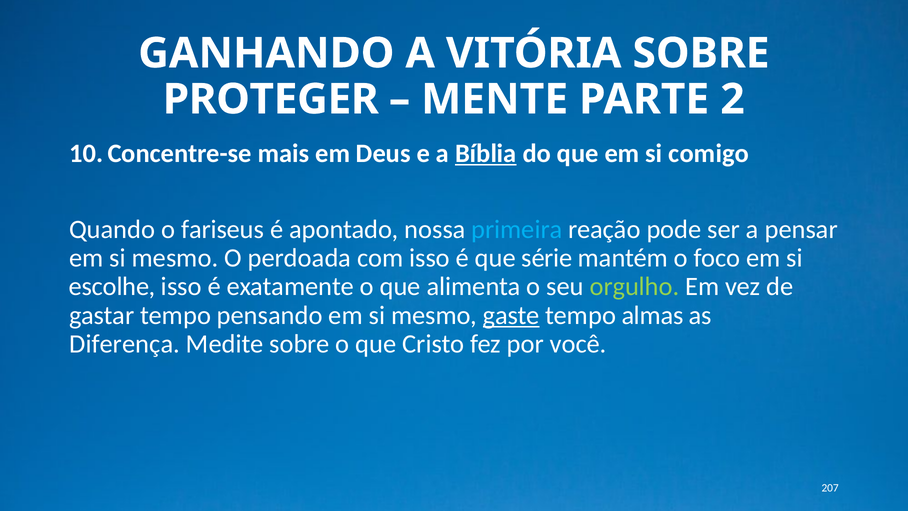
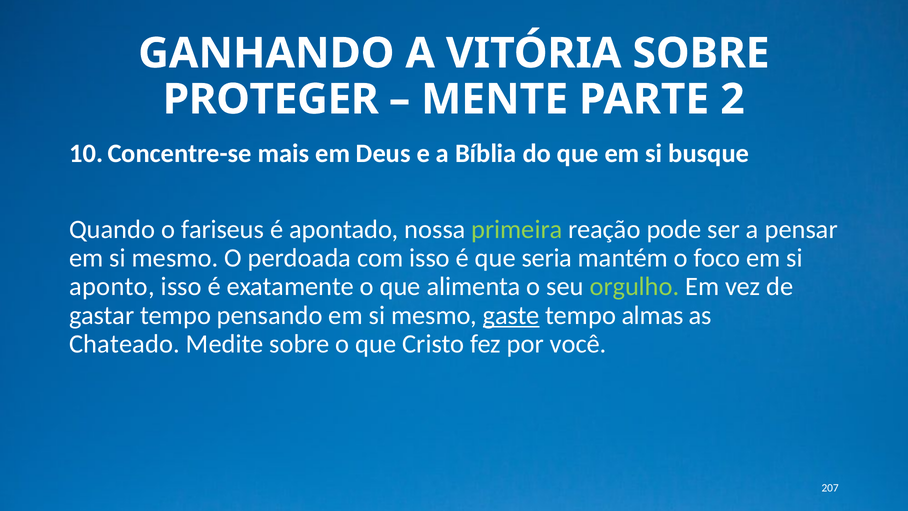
Bíblia underline: present -> none
comigo: comigo -> busque
primeira colour: light blue -> light green
série: série -> seria
escolhe: escolhe -> aponto
Diferença: Diferença -> Chateado
